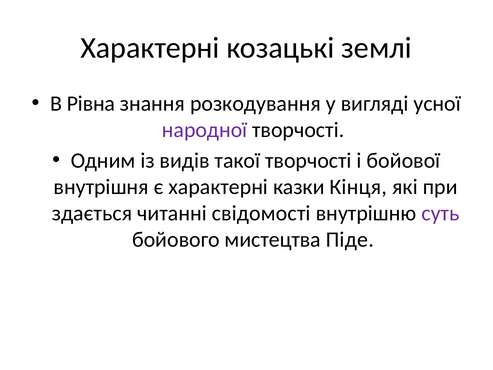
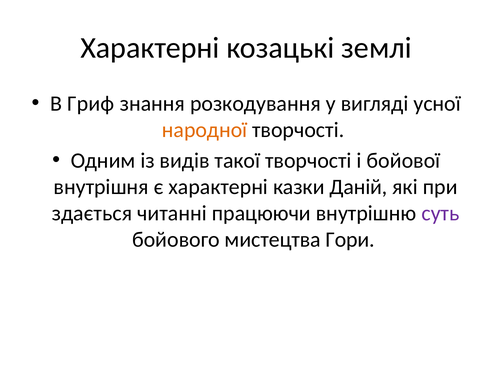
Рівна: Рівна -> Гриф
народної colour: purple -> orange
Кінця: Кінця -> Даній
свідомості: свідомості -> працюючи
Піде: Піде -> Гори
